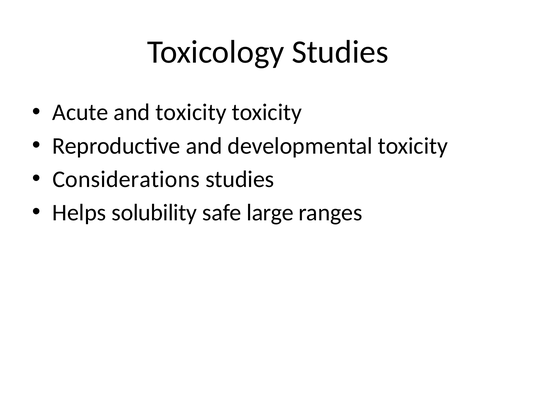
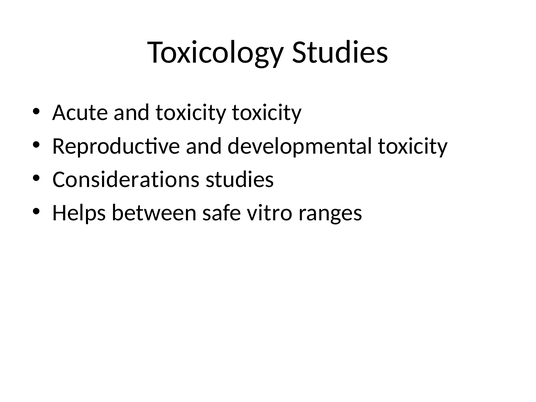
solubility: solubility -> between
large: large -> vitro
